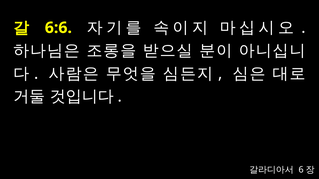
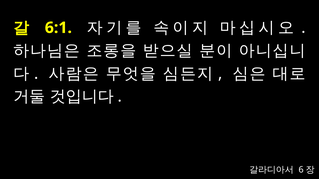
6:6: 6:6 -> 6:1
